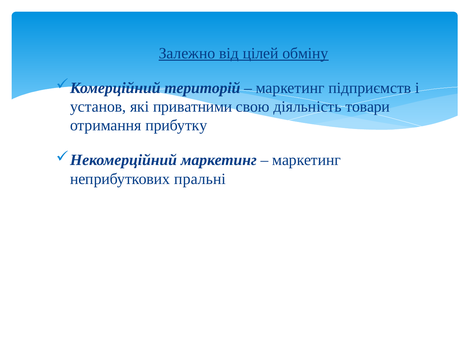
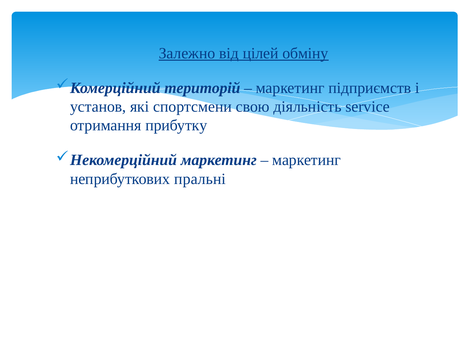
приватними: приватними -> спортсмени
товари: товари -> service
